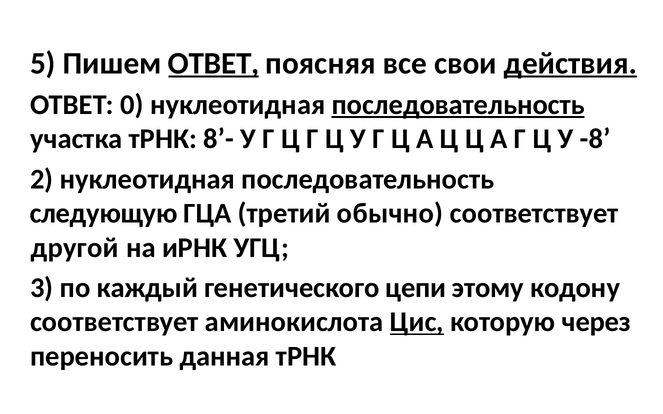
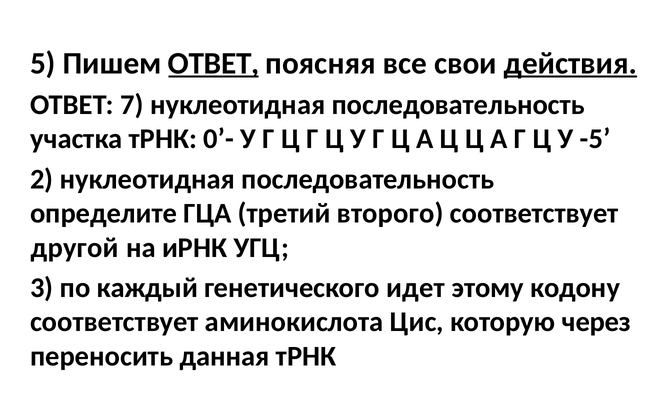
0: 0 -> 7
последовательность at (458, 105) underline: present -> none
8’-: 8’- -> 0’-
-8: -8 -> -5
следующую: следующую -> определите
обычно: обычно -> второго
цепи: цепи -> идет
Цис underline: present -> none
